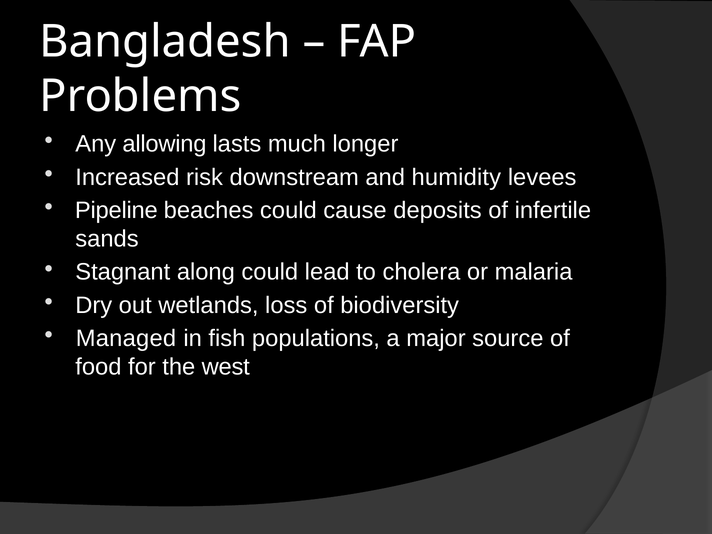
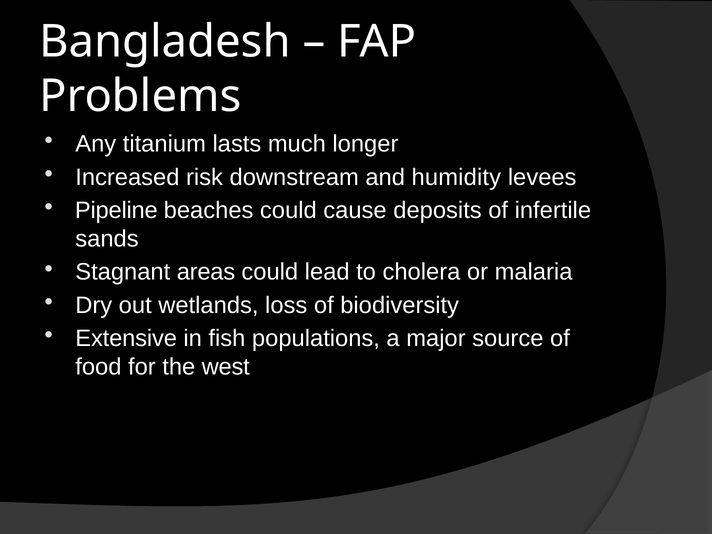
allowing: allowing -> titanium
along: along -> areas
Managed: Managed -> Extensive
